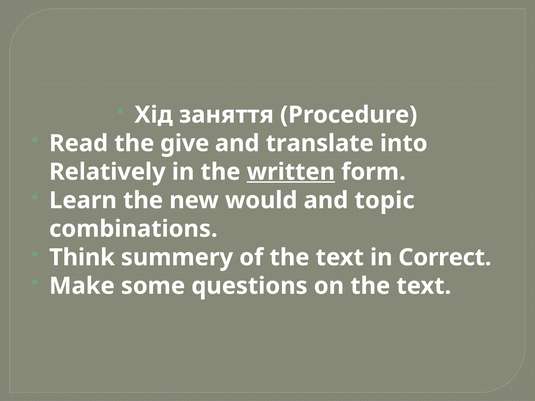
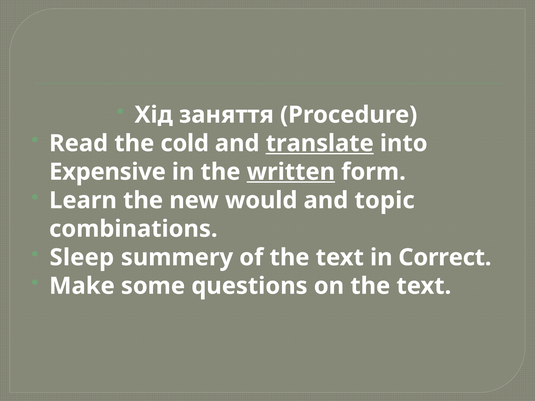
give: give -> cold
translate underline: none -> present
Relatively: Relatively -> Expensive
Think: Think -> Sleep
